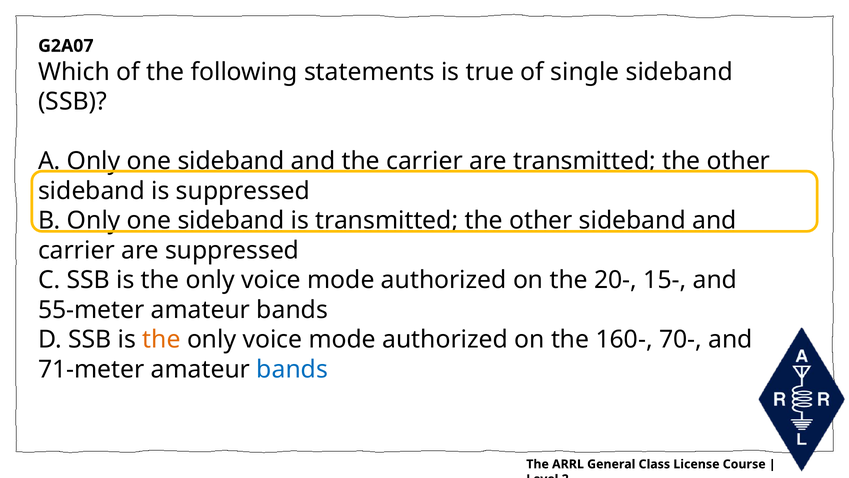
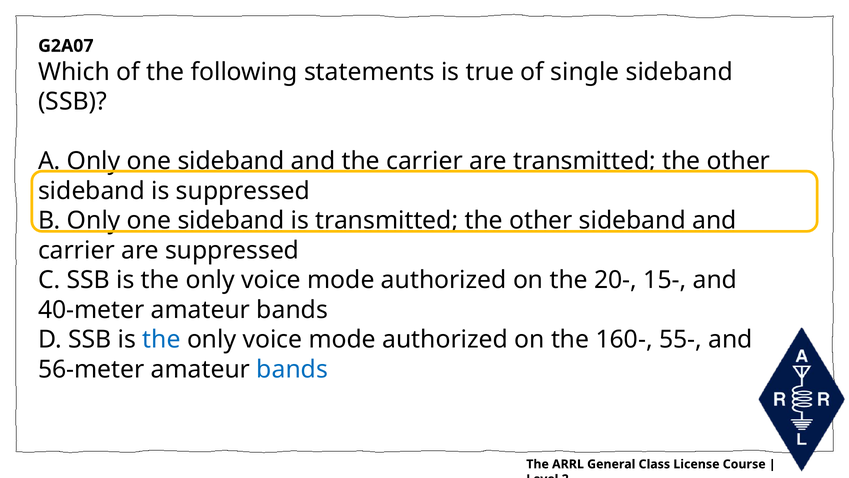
55-meter: 55-meter -> 40-meter
the at (161, 339) colour: orange -> blue
70-: 70- -> 55-
71-meter: 71-meter -> 56-meter
